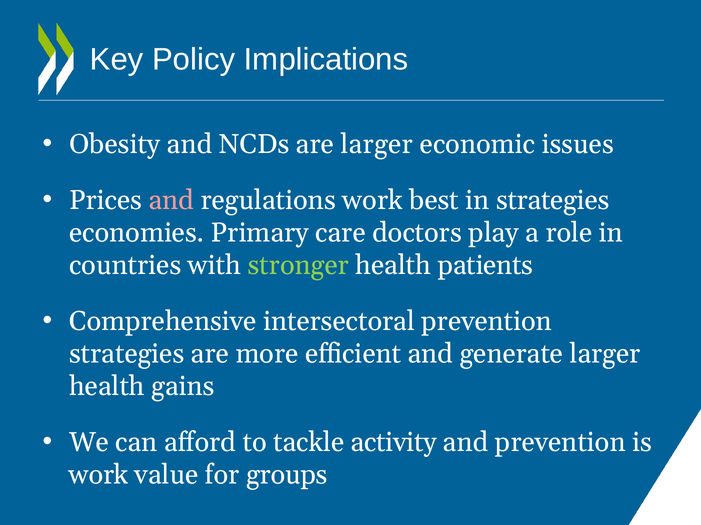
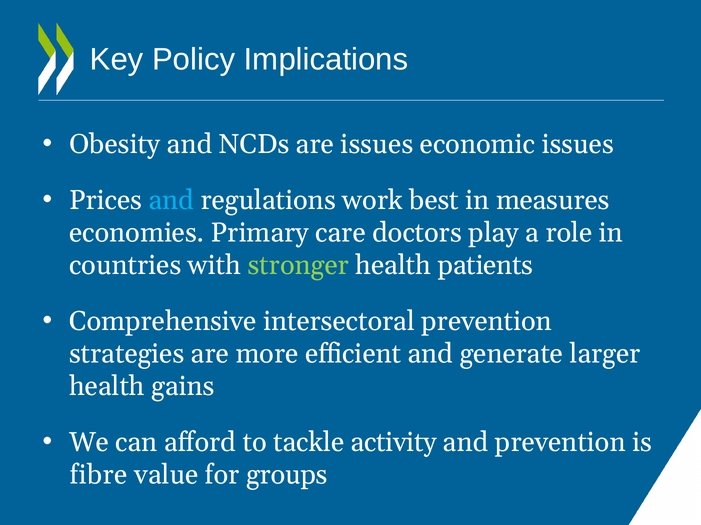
are larger: larger -> issues
and at (171, 200) colour: pink -> light blue
in strategies: strategies -> measures
work at (99, 476): work -> fibre
